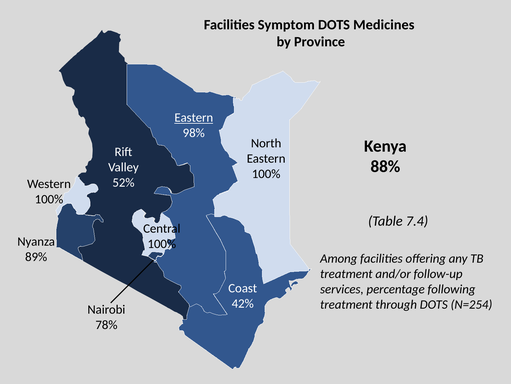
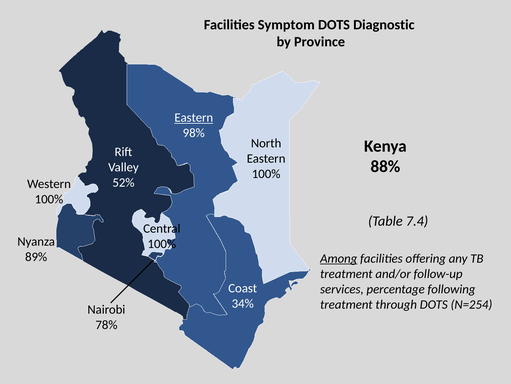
Medicines: Medicines -> Diagnostic
Among underline: none -> present
42%: 42% -> 34%
